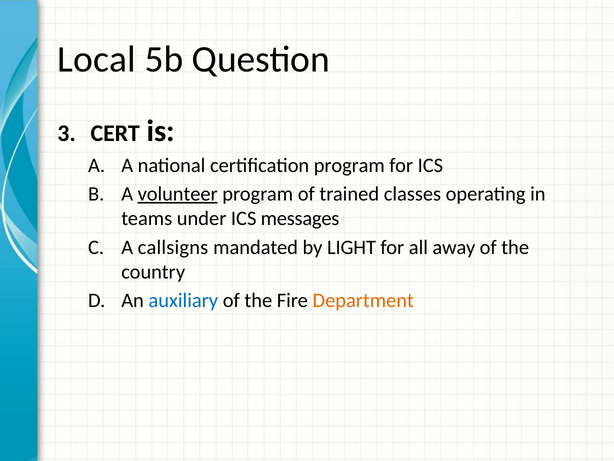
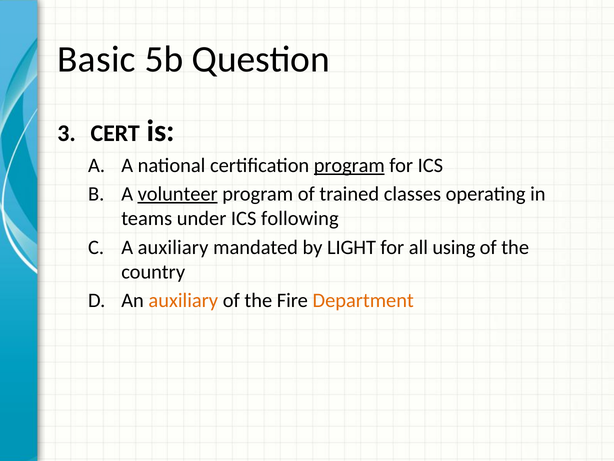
Local: Local -> Basic
program at (349, 165) underline: none -> present
messages: messages -> following
A callsigns: callsigns -> auxiliary
away: away -> using
auxiliary at (183, 300) colour: blue -> orange
